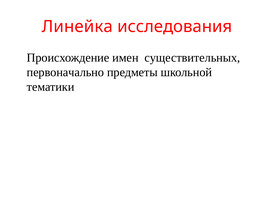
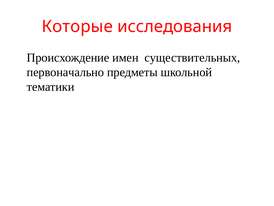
Линейка: Линейка -> Которые
